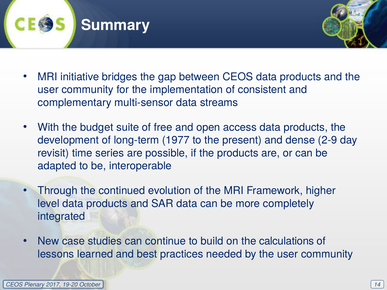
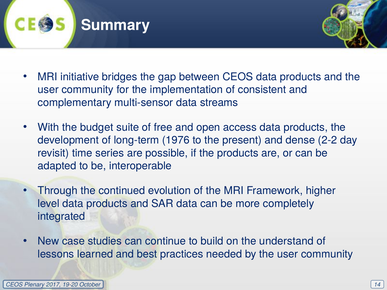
1977: 1977 -> 1976
2-9: 2-9 -> 2-2
calculations: calculations -> understand
